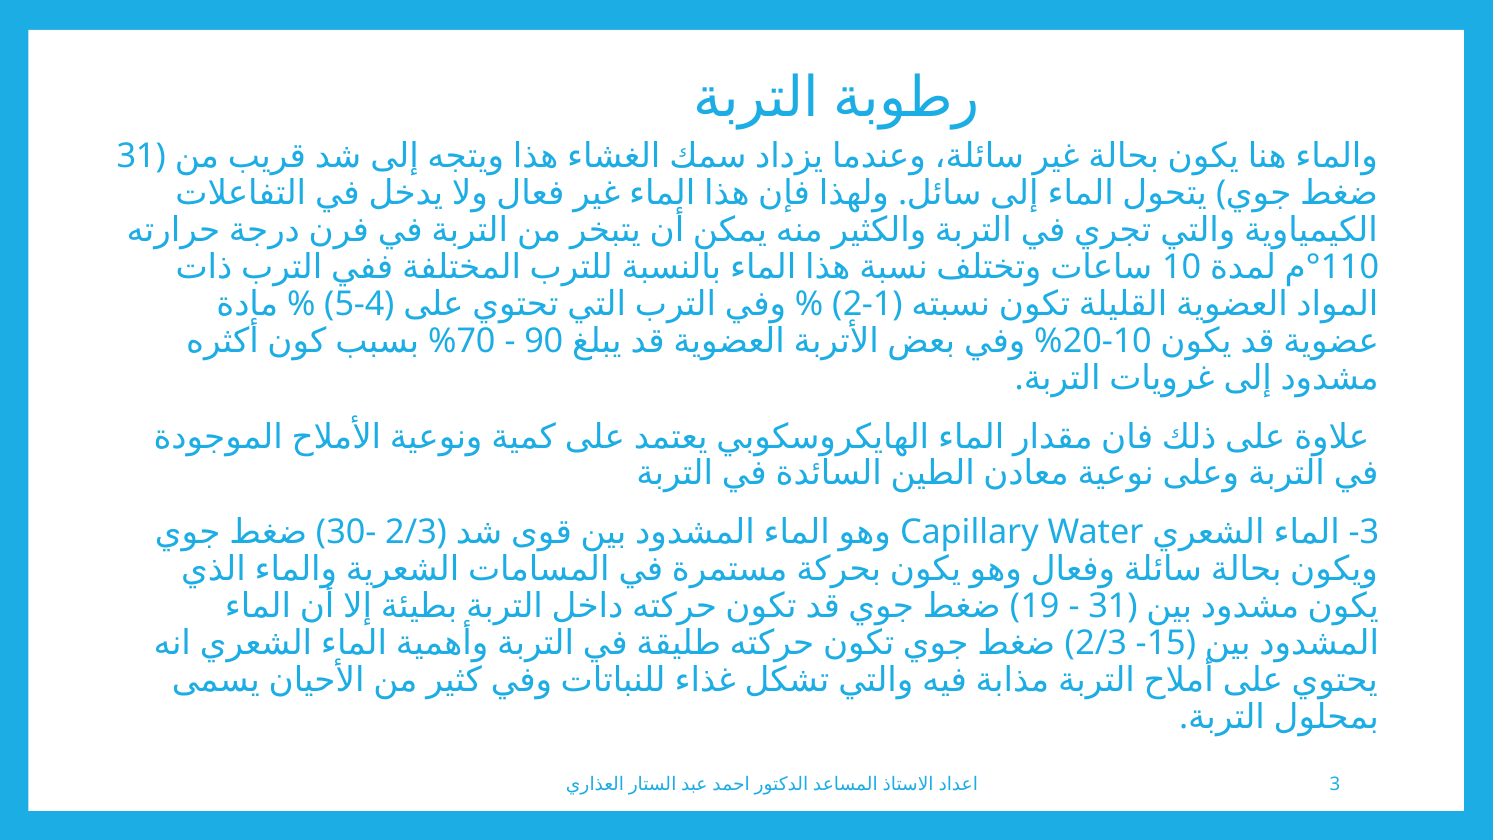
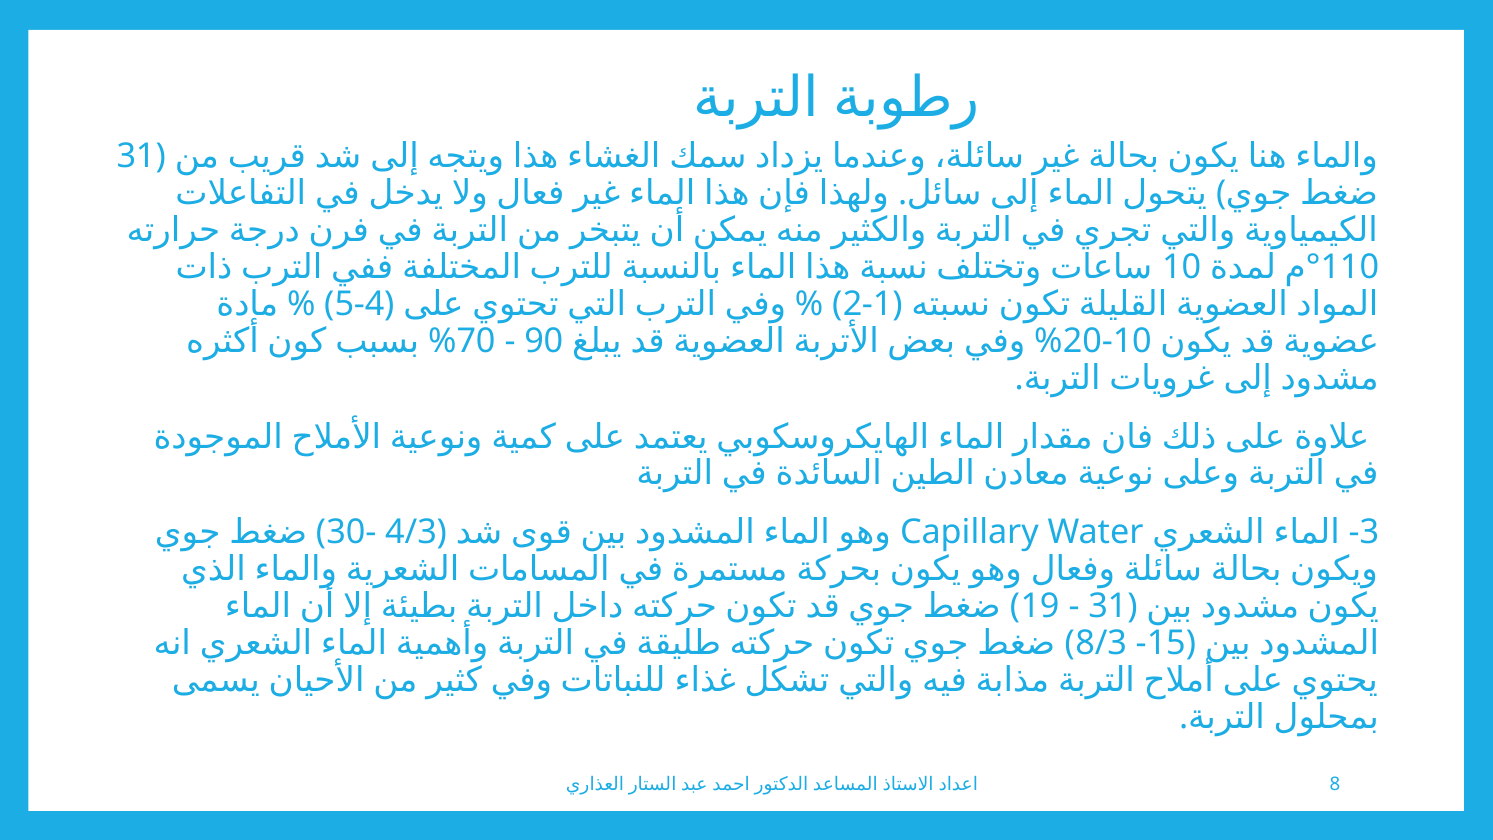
2/3 at (411, 532): 2/3 -> 4/3
2/3 at (1101, 643): 2/3 -> 8/3
3 at (1335, 784): 3 -> 8
